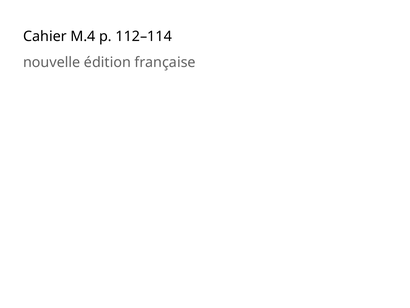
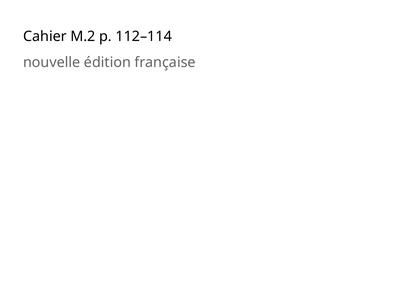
M.4: M.4 -> M.2
